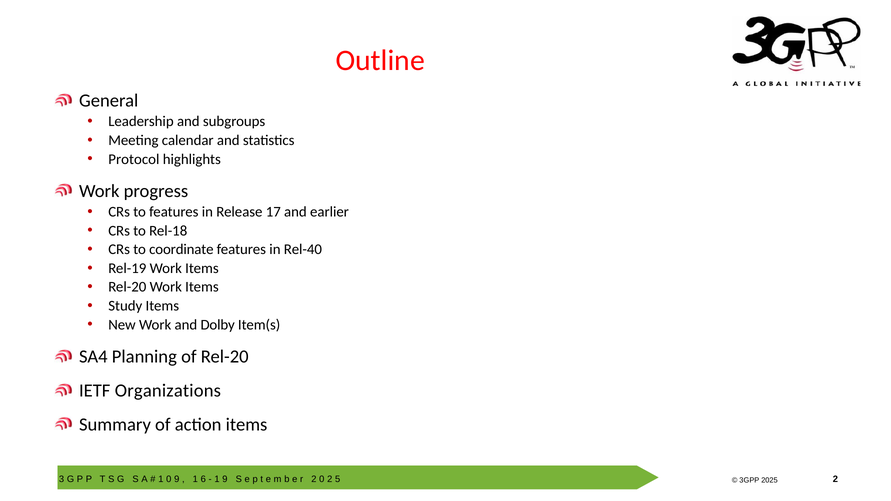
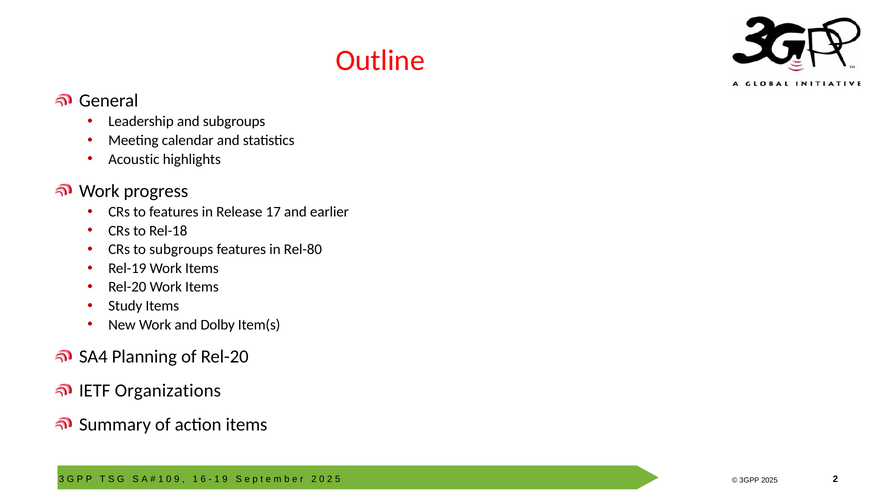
Protocol: Protocol -> Acoustic
to coordinate: coordinate -> subgroups
Rel-40: Rel-40 -> Rel-80
